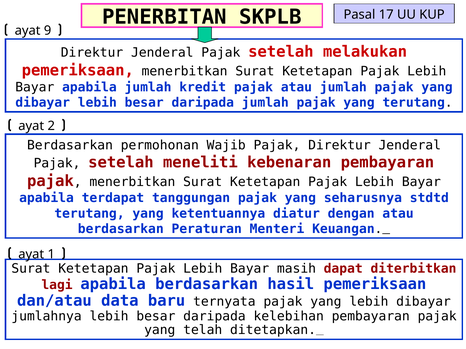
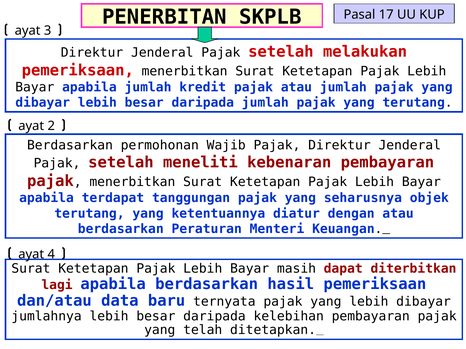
9: 9 -> 3
stdtd: stdtd -> objek
1: 1 -> 4
